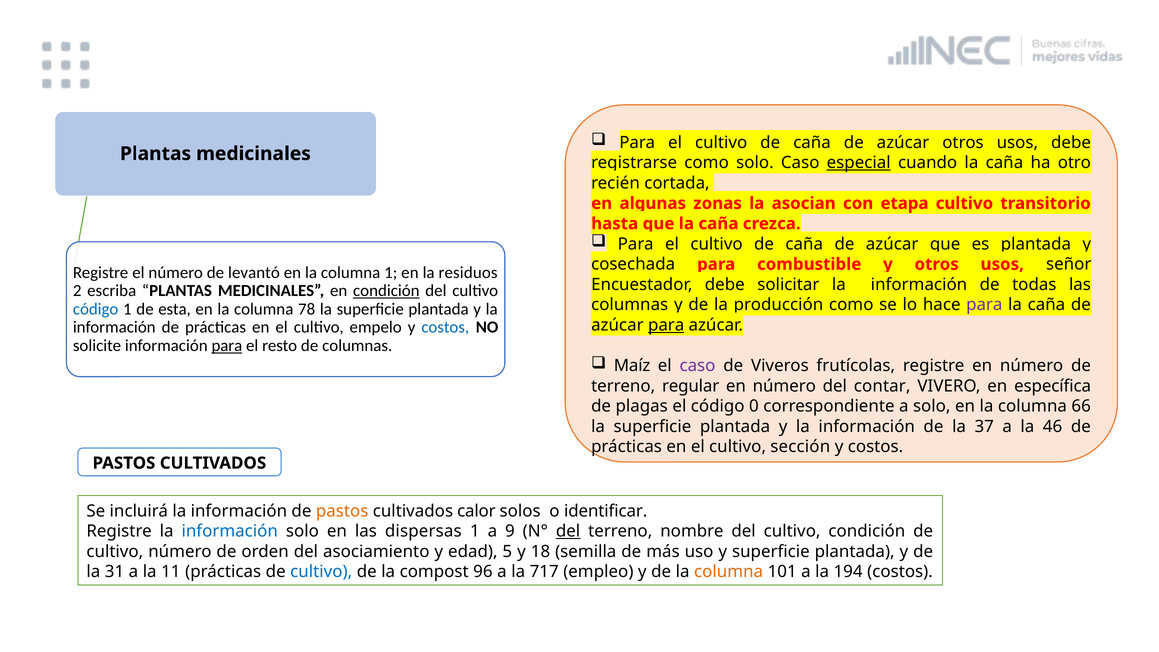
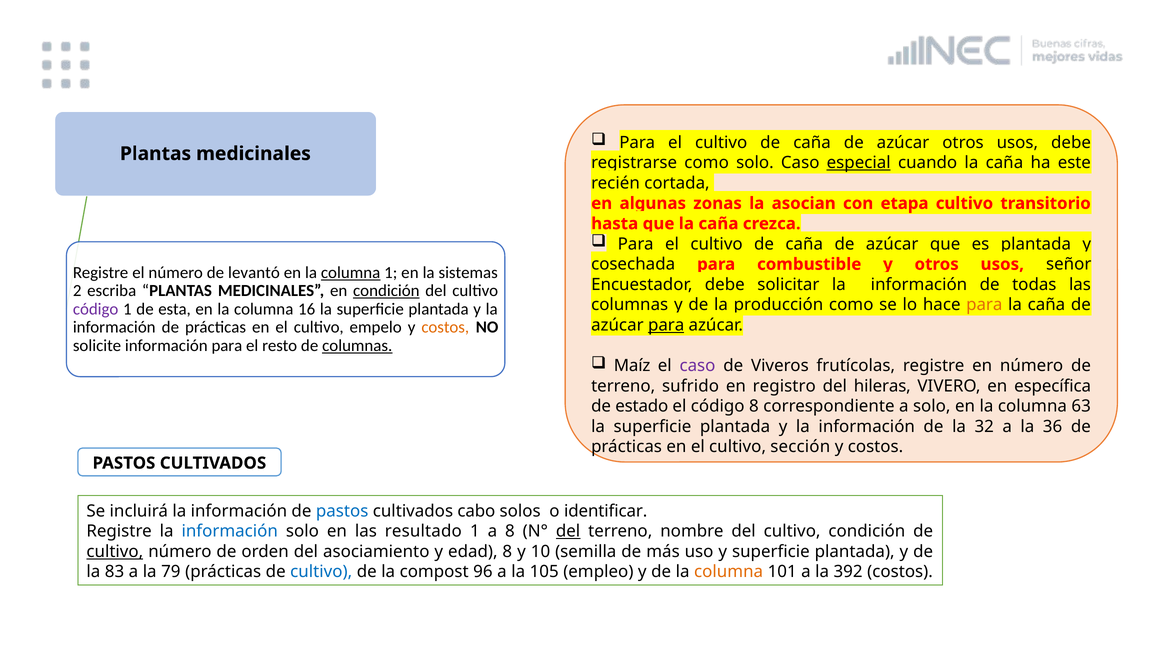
otro: otro -> este
columna at (351, 272) underline: none -> present
residuos: residuos -> sistemas
para at (984, 305) colour: purple -> orange
código at (96, 309) colour: blue -> purple
78: 78 -> 16
costos at (445, 327) colour: blue -> orange
para at (227, 346) underline: present -> none
columnas at (357, 346) underline: none -> present
regular: regular -> sufrido
número at (784, 386): número -> registro
contar: contar -> hileras
plagas: plagas -> estado
código 0: 0 -> 8
66: 66 -> 63
37: 37 -> 32
46: 46 -> 36
pastos at (342, 511) colour: orange -> blue
calor: calor -> cabo
dispersas: dispersas -> resultado
a 9: 9 -> 8
cultivo at (115, 552) underline: none -> present
edad 5: 5 -> 8
18: 18 -> 10
31: 31 -> 83
11: 11 -> 79
717: 717 -> 105
194: 194 -> 392
